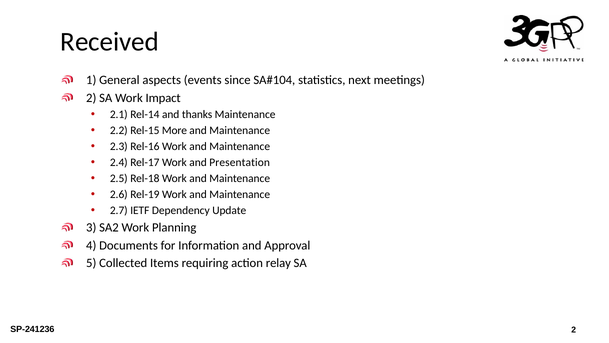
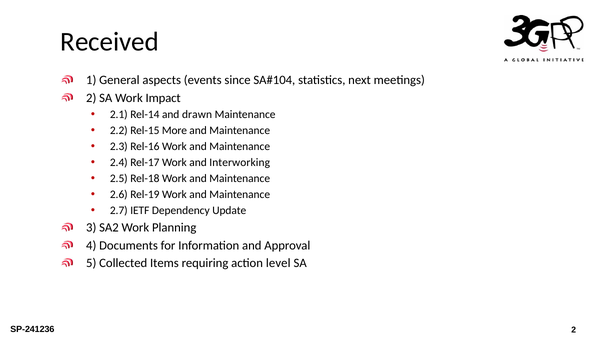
thanks: thanks -> drawn
Presentation: Presentation -> Interworking
relay: relay -> level
